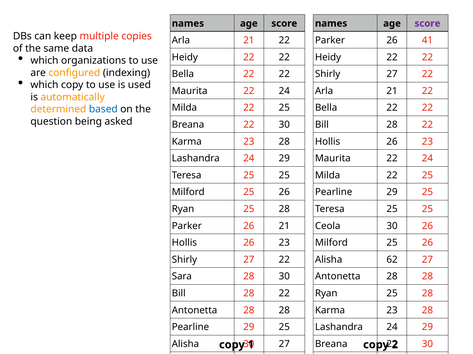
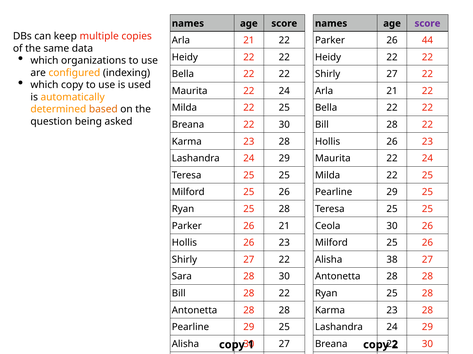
41: 41 -> 44
based colour: blue -> orange
62: 62 -> 38
